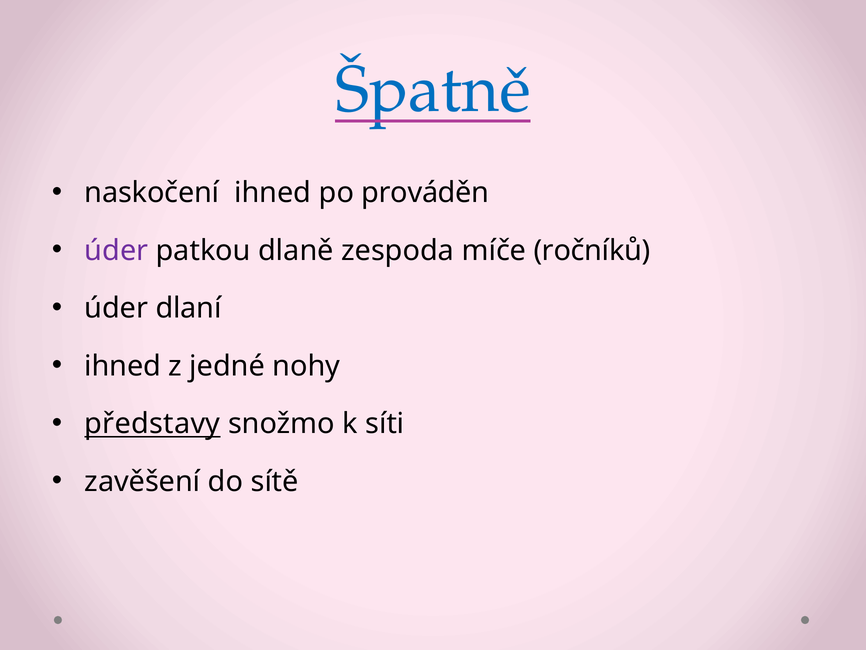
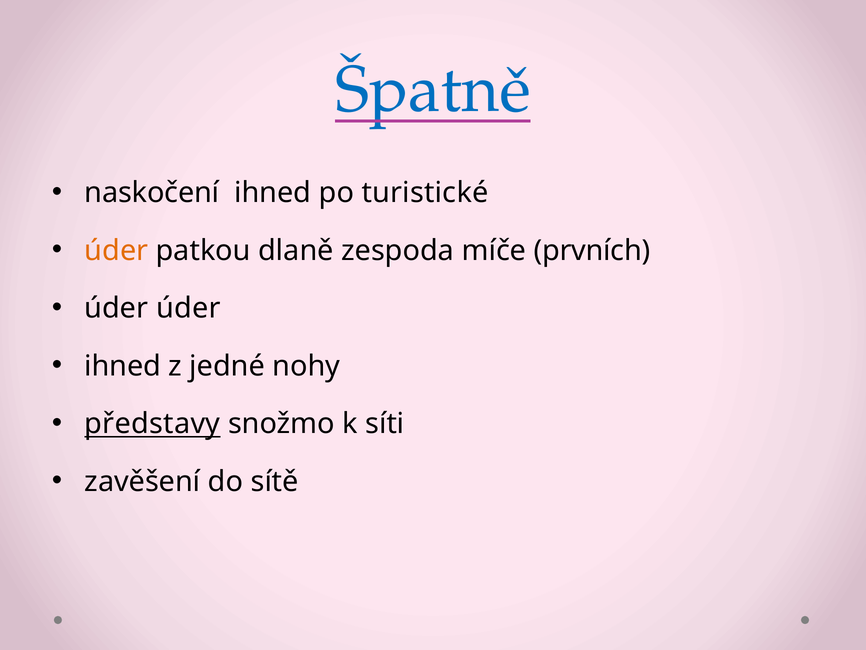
prováděn: prováděn -> turistické
úder at (116, 250) colour: purple -> orange
ročníků: ročníků -> prvních
úder dlaní: dlaní -> úder
